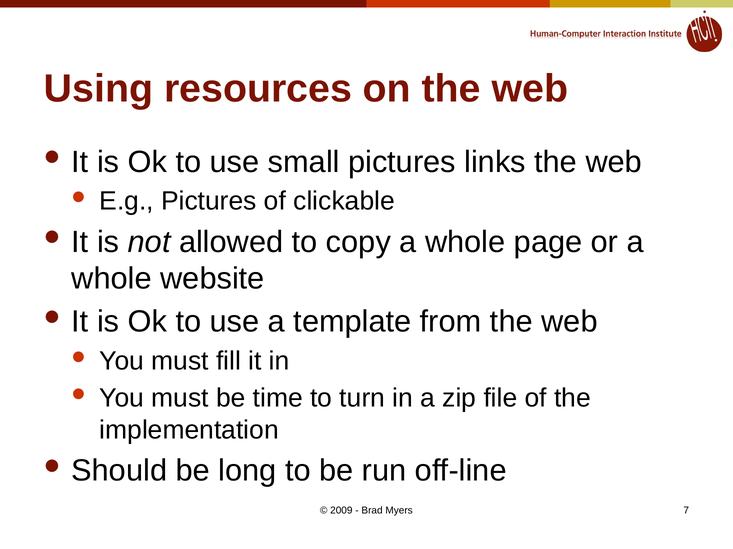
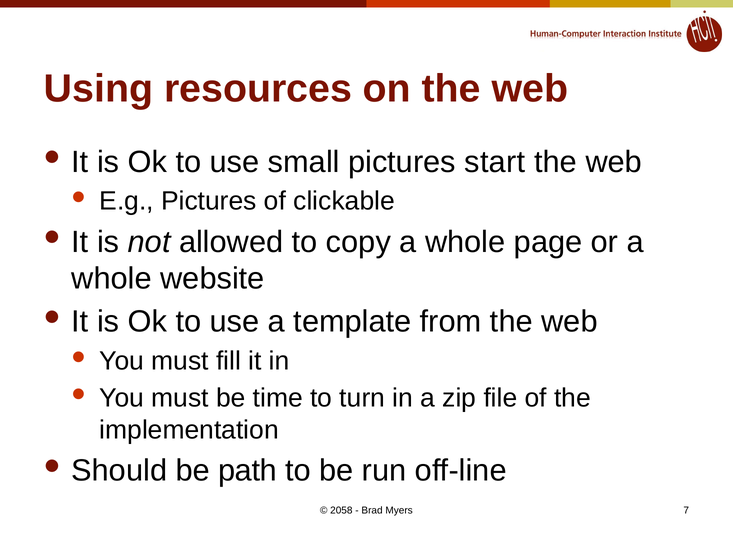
links: links -> start
long: long -> path
2009: 2009 -> 2058
